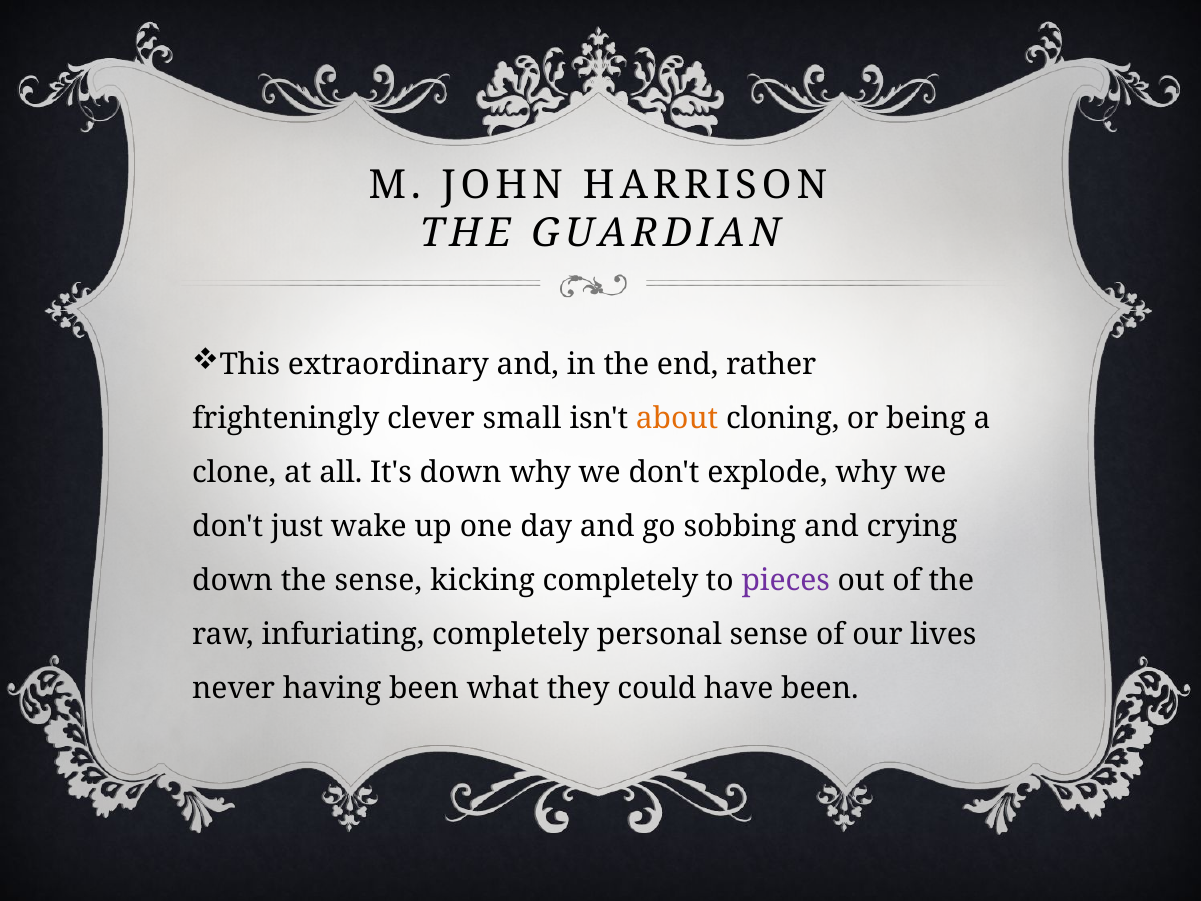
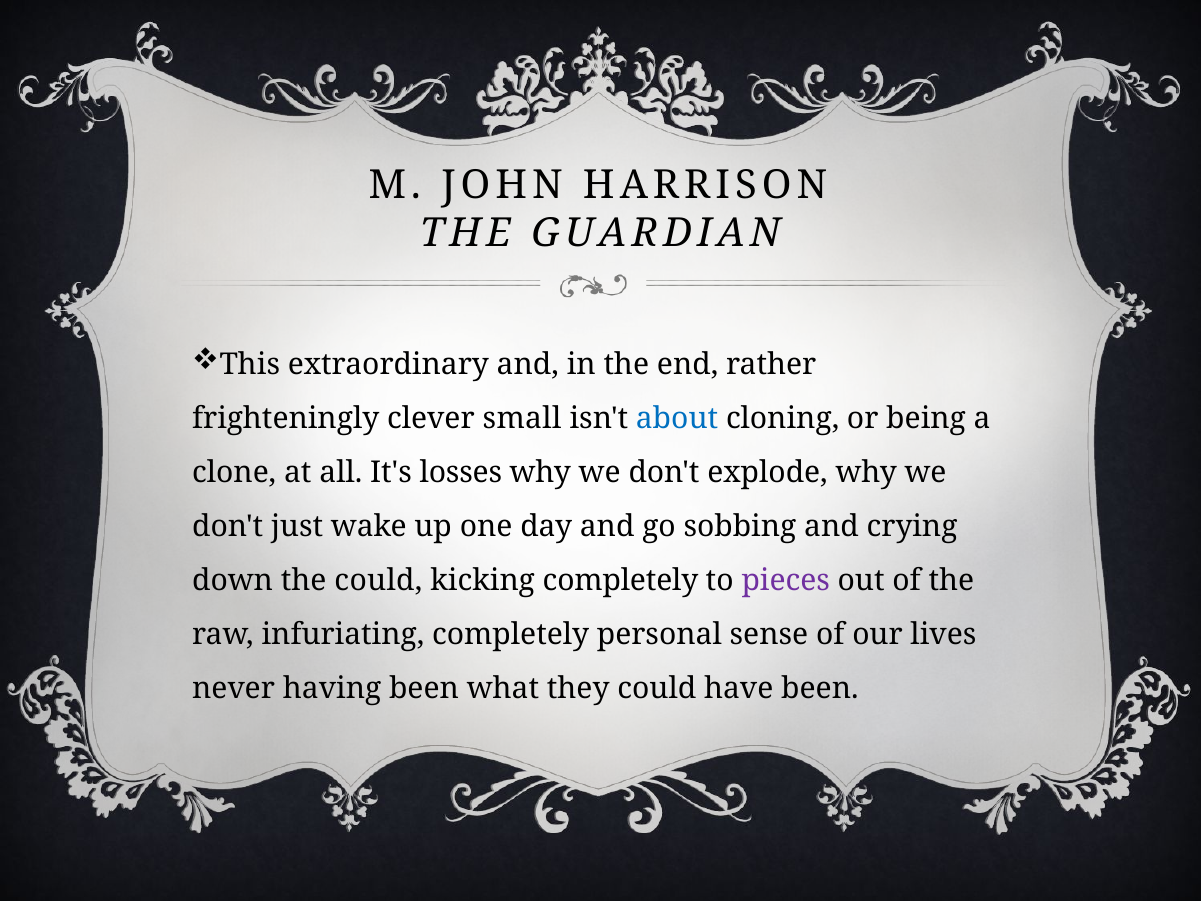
about colour: orange -> blue
It's down: down -> losses
the sense: sense -> could
